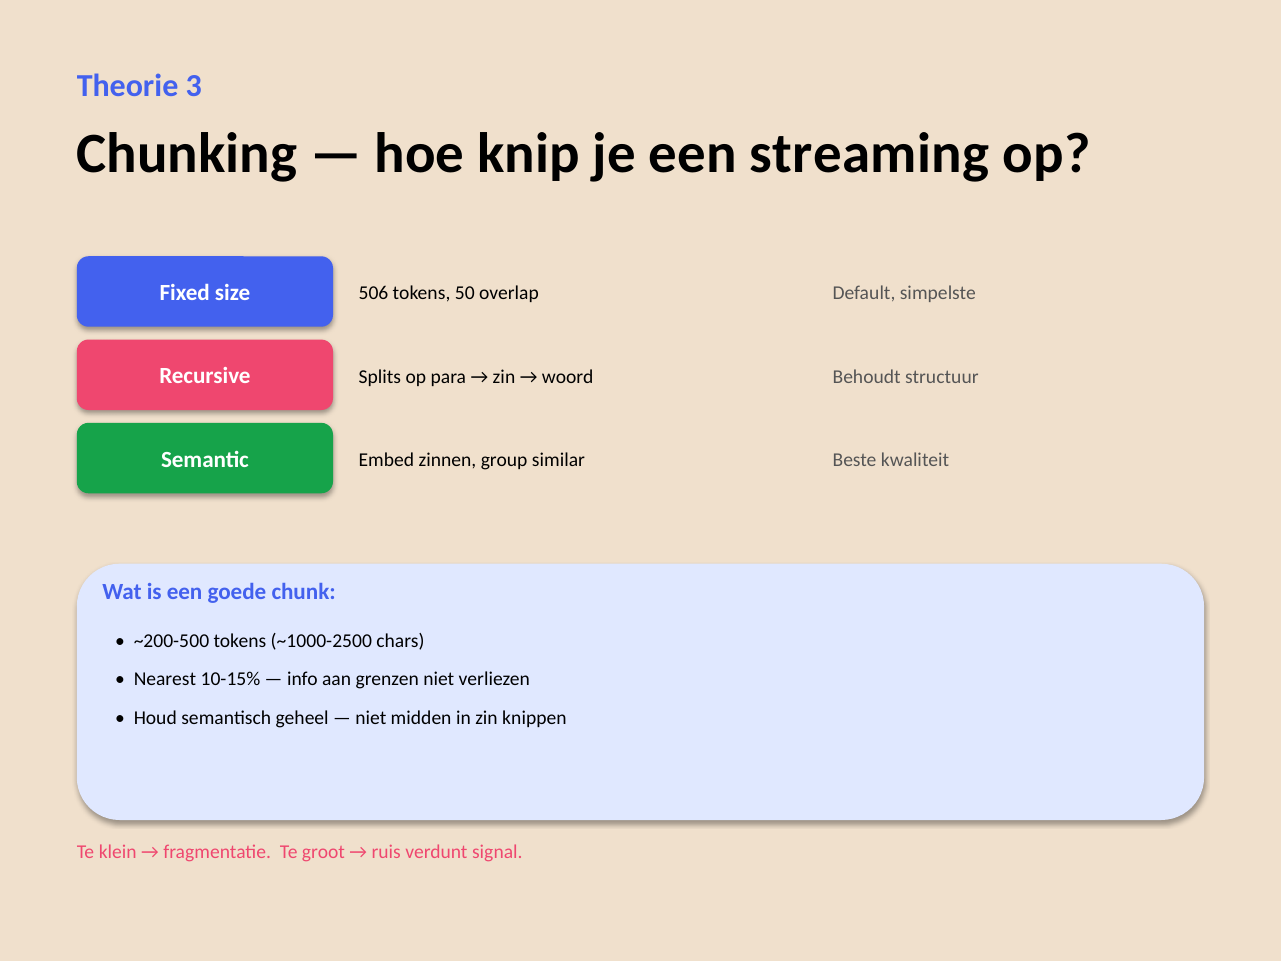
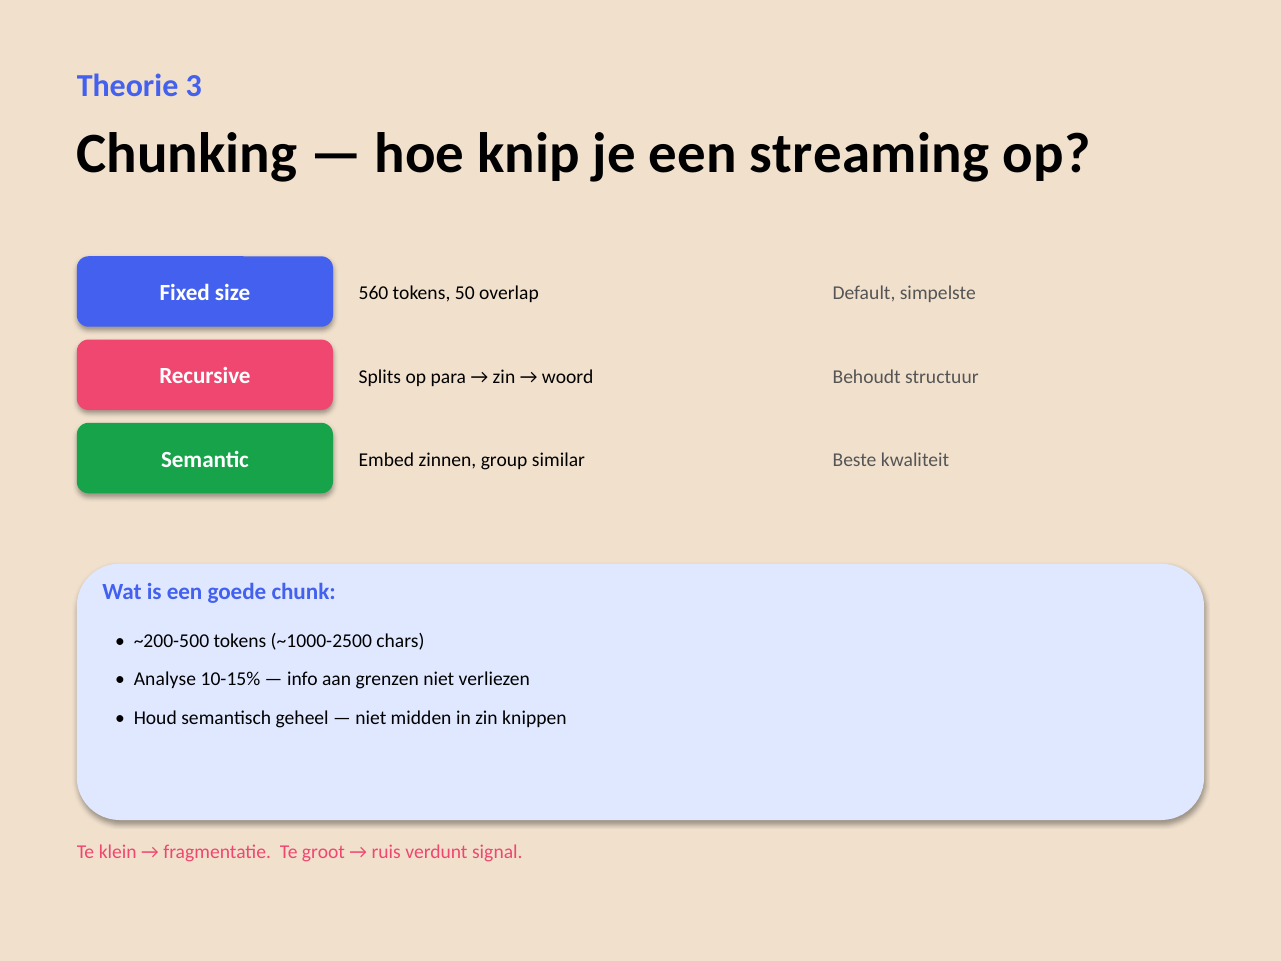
506: 506 -> 560
Nearest: Nearest -> Analyse
